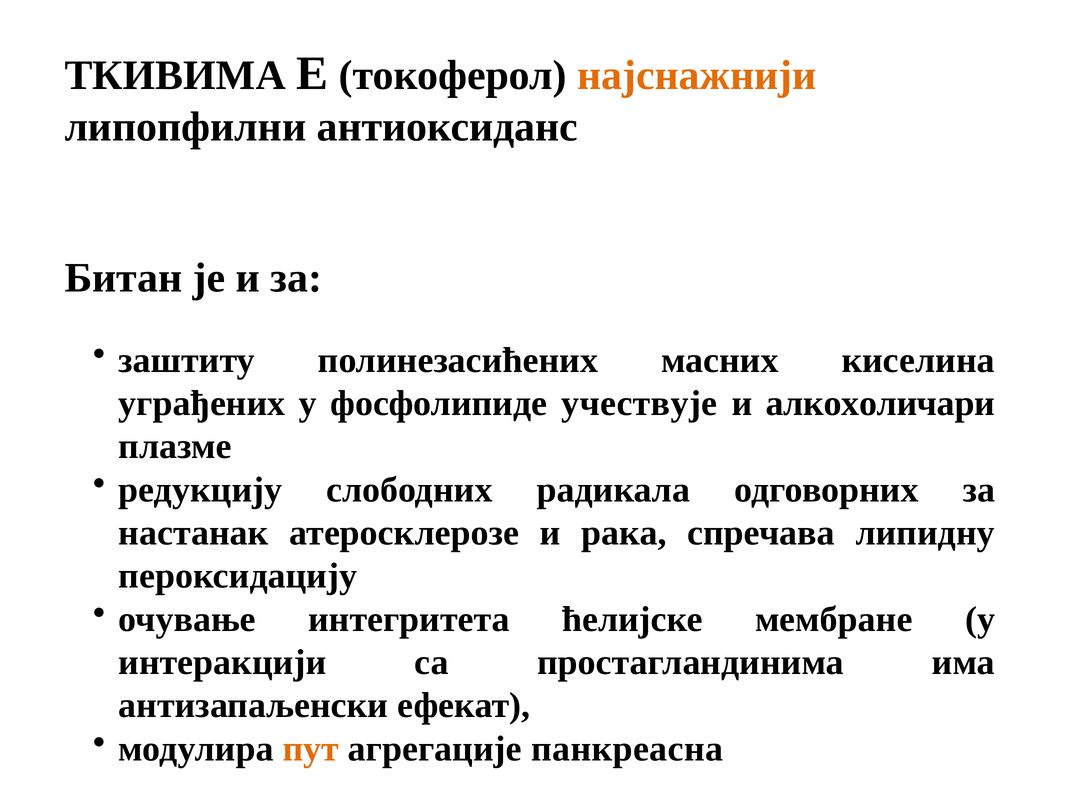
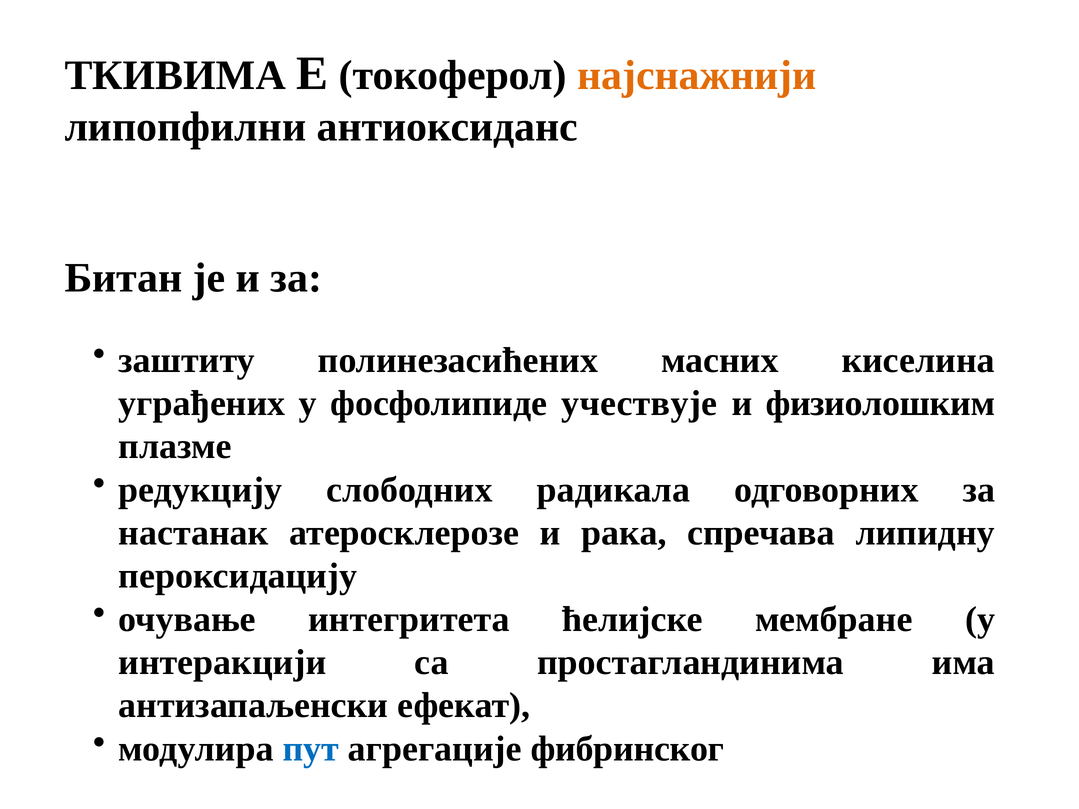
алкохоличари: алкохоличари -> физиолошким
пут colour: orange -> blue
панкреасна: панкреасна -> фибринског
